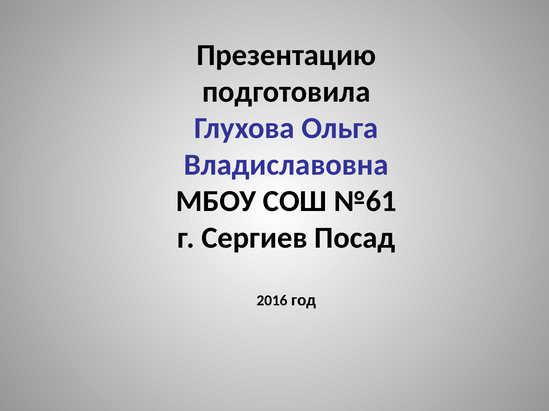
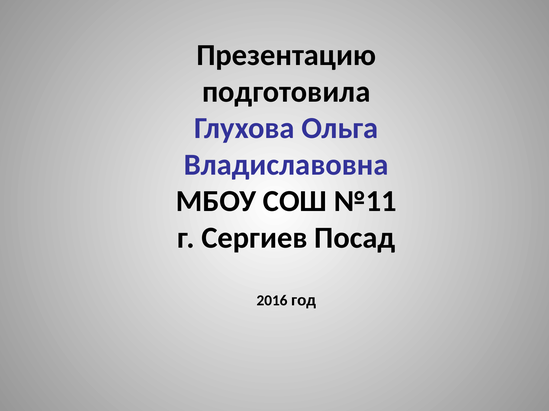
№61: №61 -> №11
